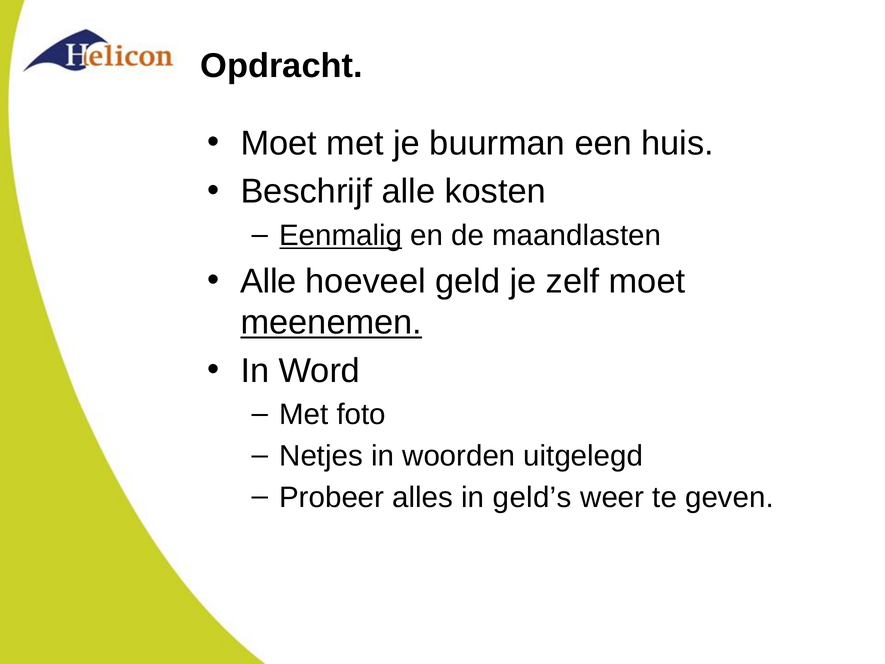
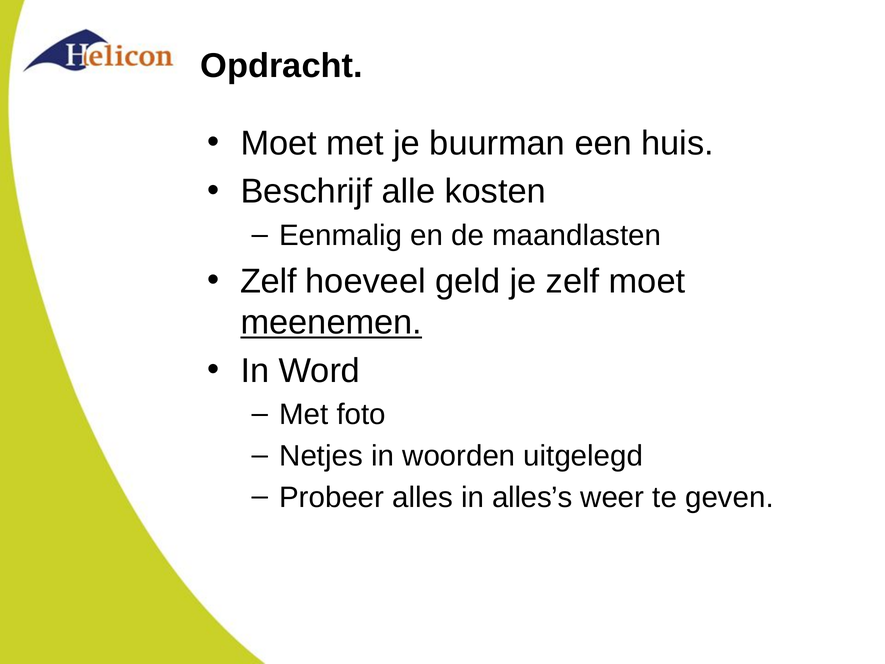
Eenmalig underline: present -> none
Alle at (268, 281): Alle -> Zelf
geld’s: geld’s -> alles’s
